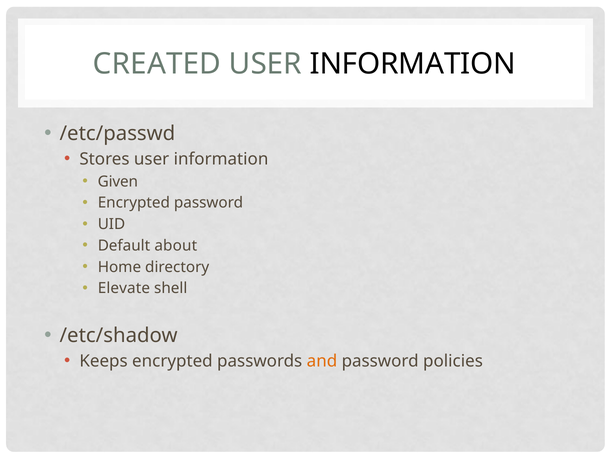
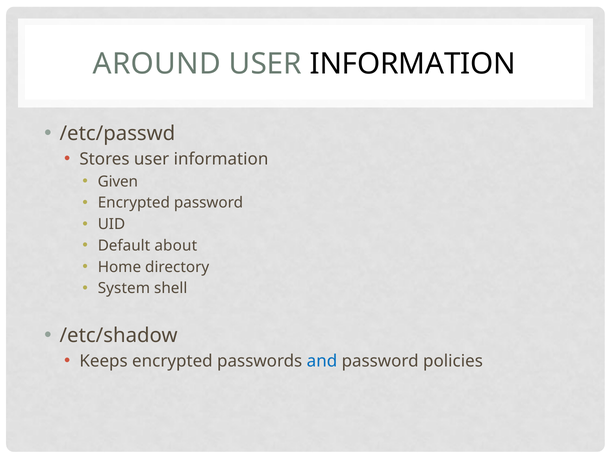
CREATED: CREATED -> AROUND
Elevate: Elevate -> System
and colour: orange -> blue
